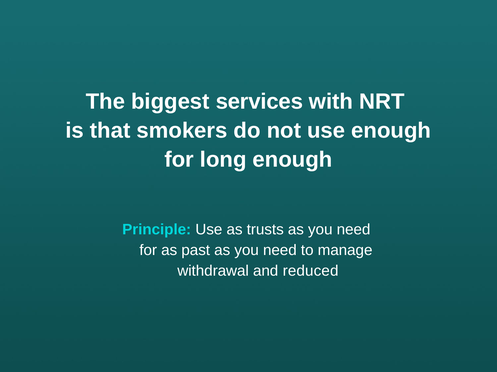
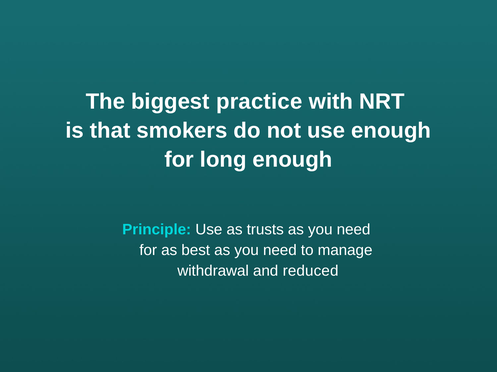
services: services -> practice
past: past -> best
